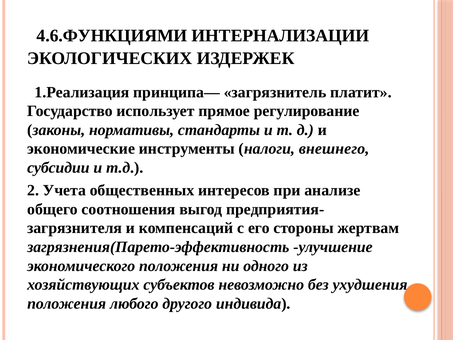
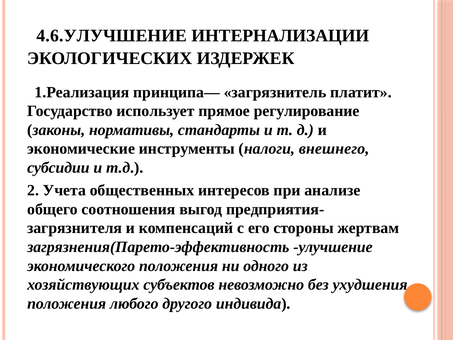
4.6.ФУНКЦИЯМИ: 4.6.ФУНКЦИЯМИ -> 4.6.УЛУЧШЕНИЕ
